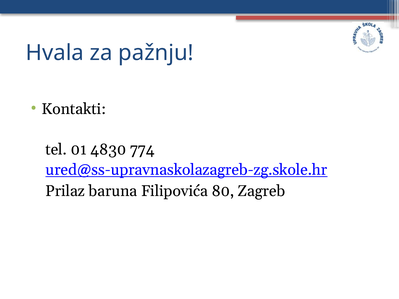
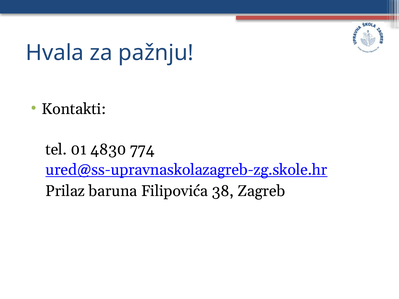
80: 80 -> 38
